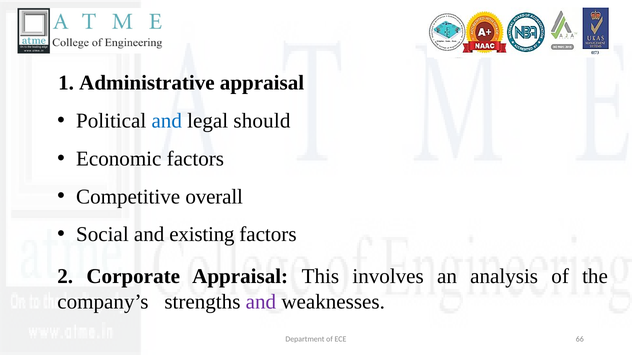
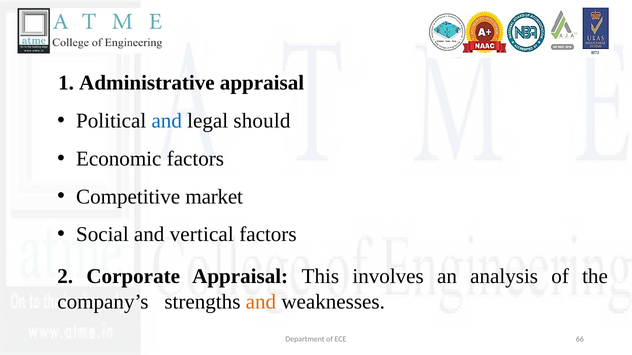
overall: overall -> market
existing: existing -> vertical
and at (261, 302) colour: purple -> orange
